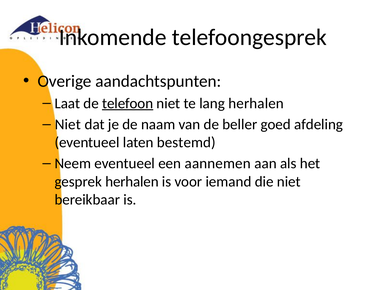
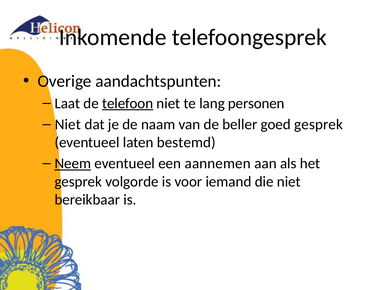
lang herhalen: herhalen -> personen
goed afdeling: afdeling -> gesprek
Neem underline: none -> present
gesprek herhalen: herhalen -> volgorde
